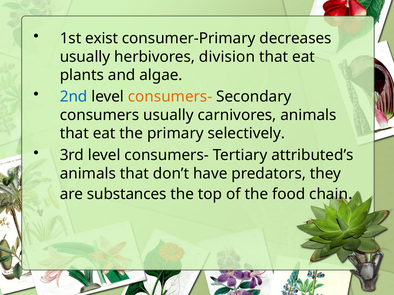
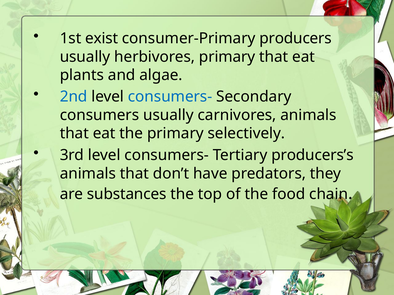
decreases: decreases -> producers
herbivores division: division -> primary
consumers- at (170, 97) colour: orange -> blue
attributed’s: attributed’s -> producers’s
